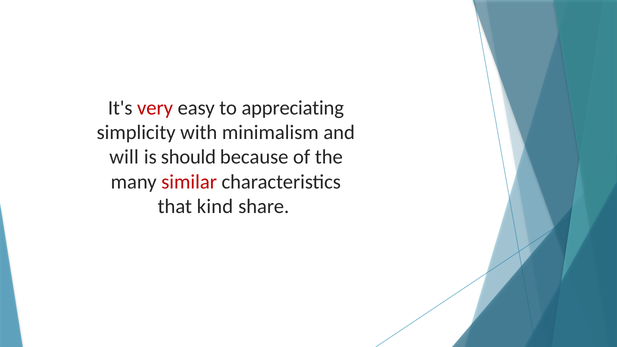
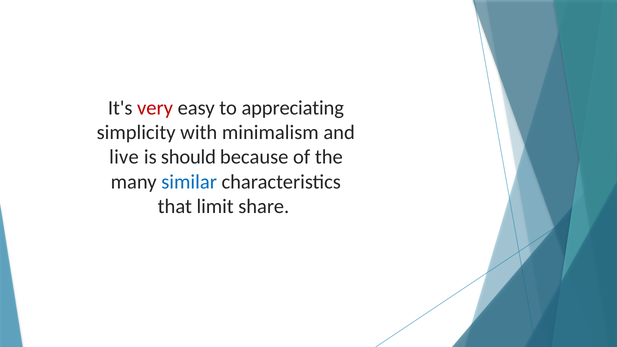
will: will -> live
similar colour: red -> blue
kind: kind -> limit
